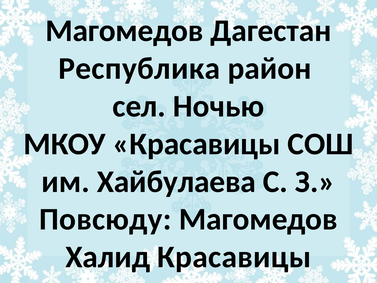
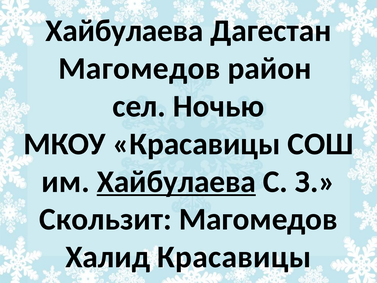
Магомедов at (124, 31): Магомедов -> Хайбулаева
Республика at (139, 68): Республика -> Магомедов
Хайбулаева at (176, 181) underline: none -> present
Повсюду: Повсюду -> Скользит
